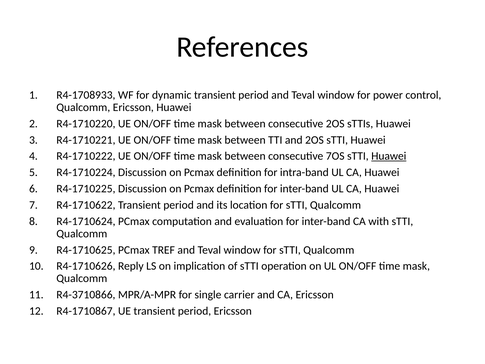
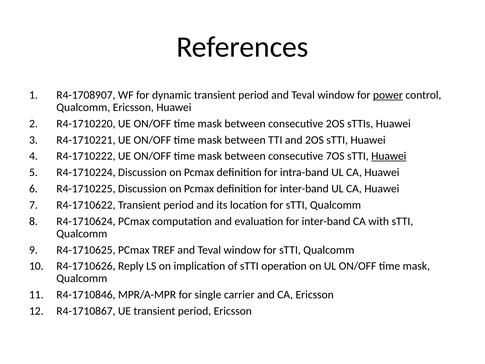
R4-1708933: R4-1708933 -> R4-1708907
power underline: none -> present
R4-3710866: R4-3710866 -> R4-1710846
